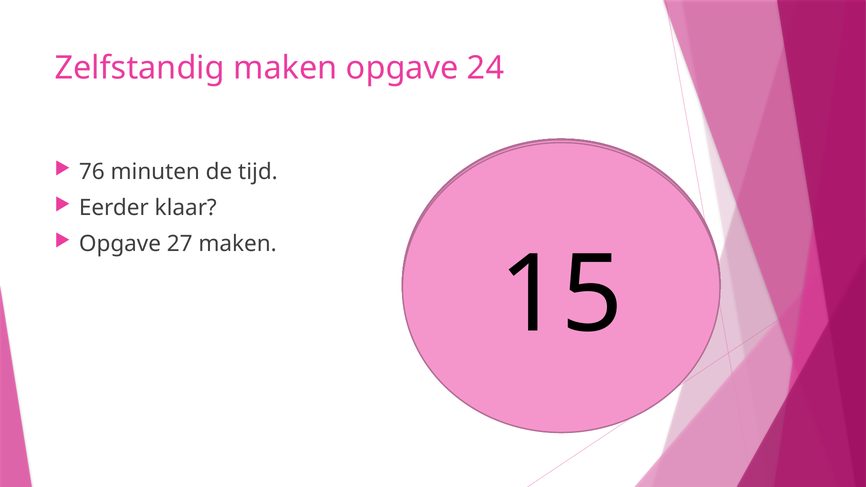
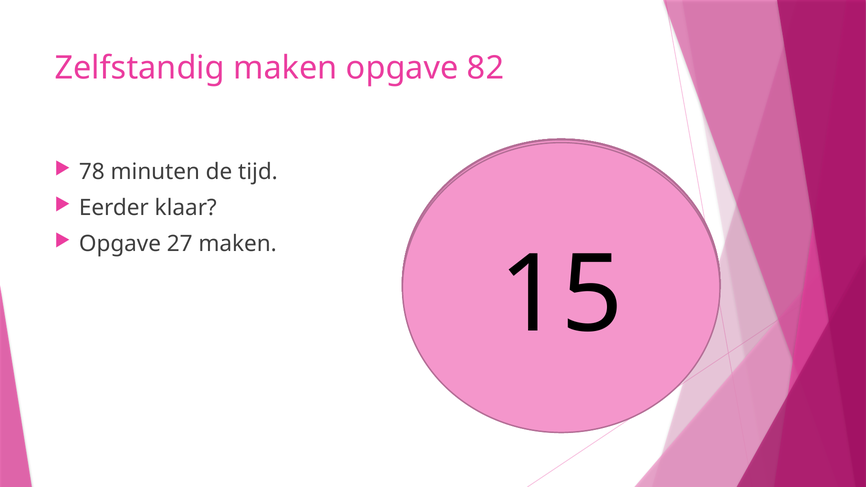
24: 24 -> 82
76: 76 -> 78
